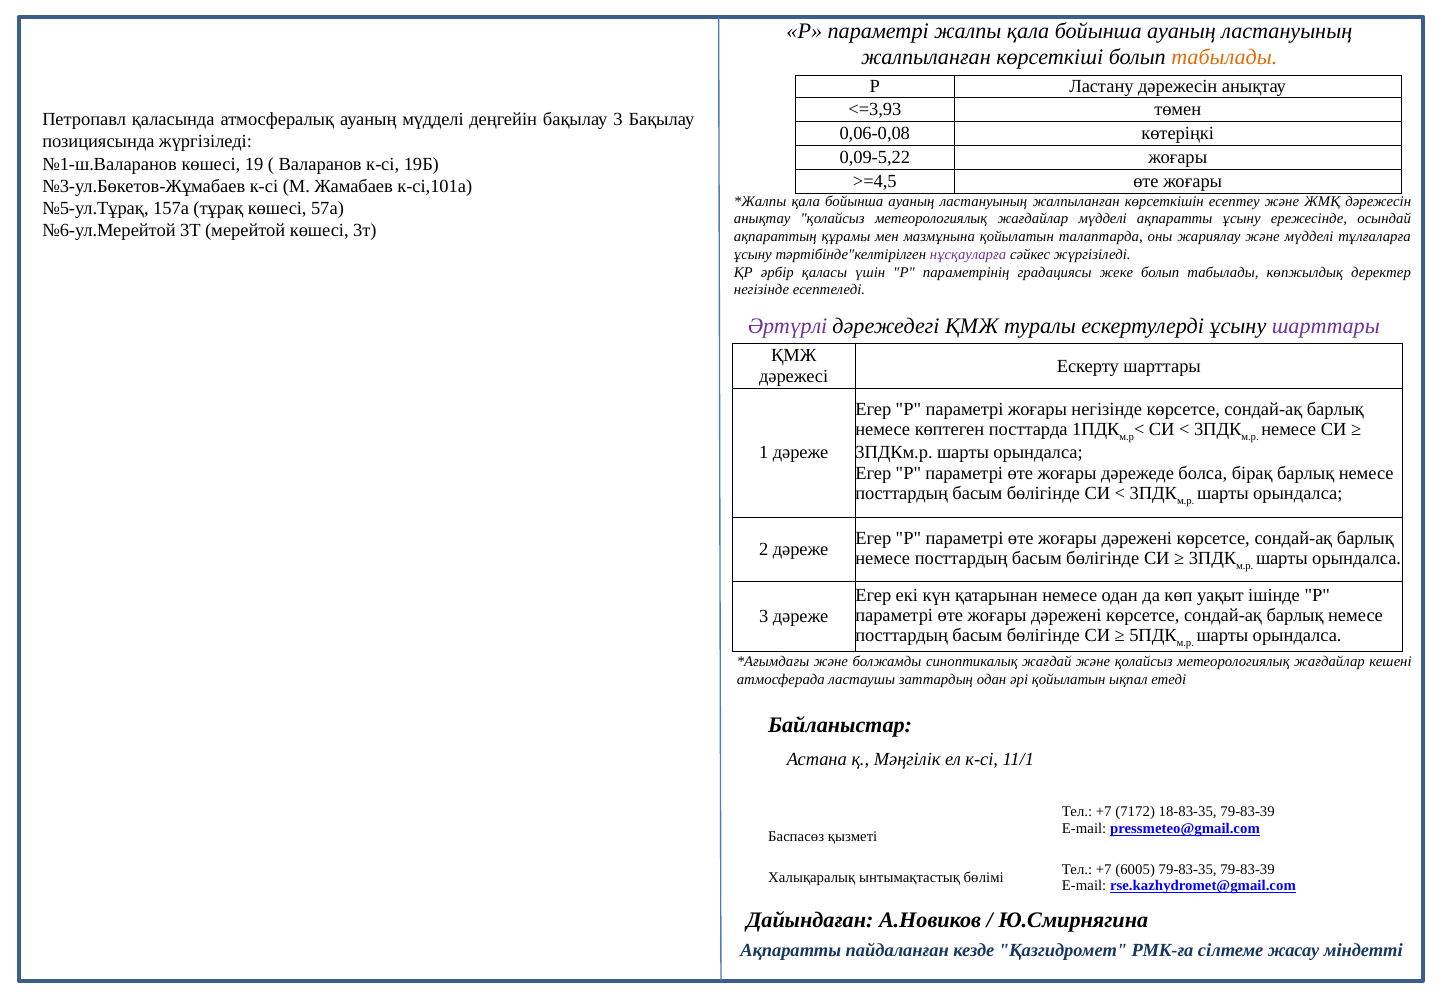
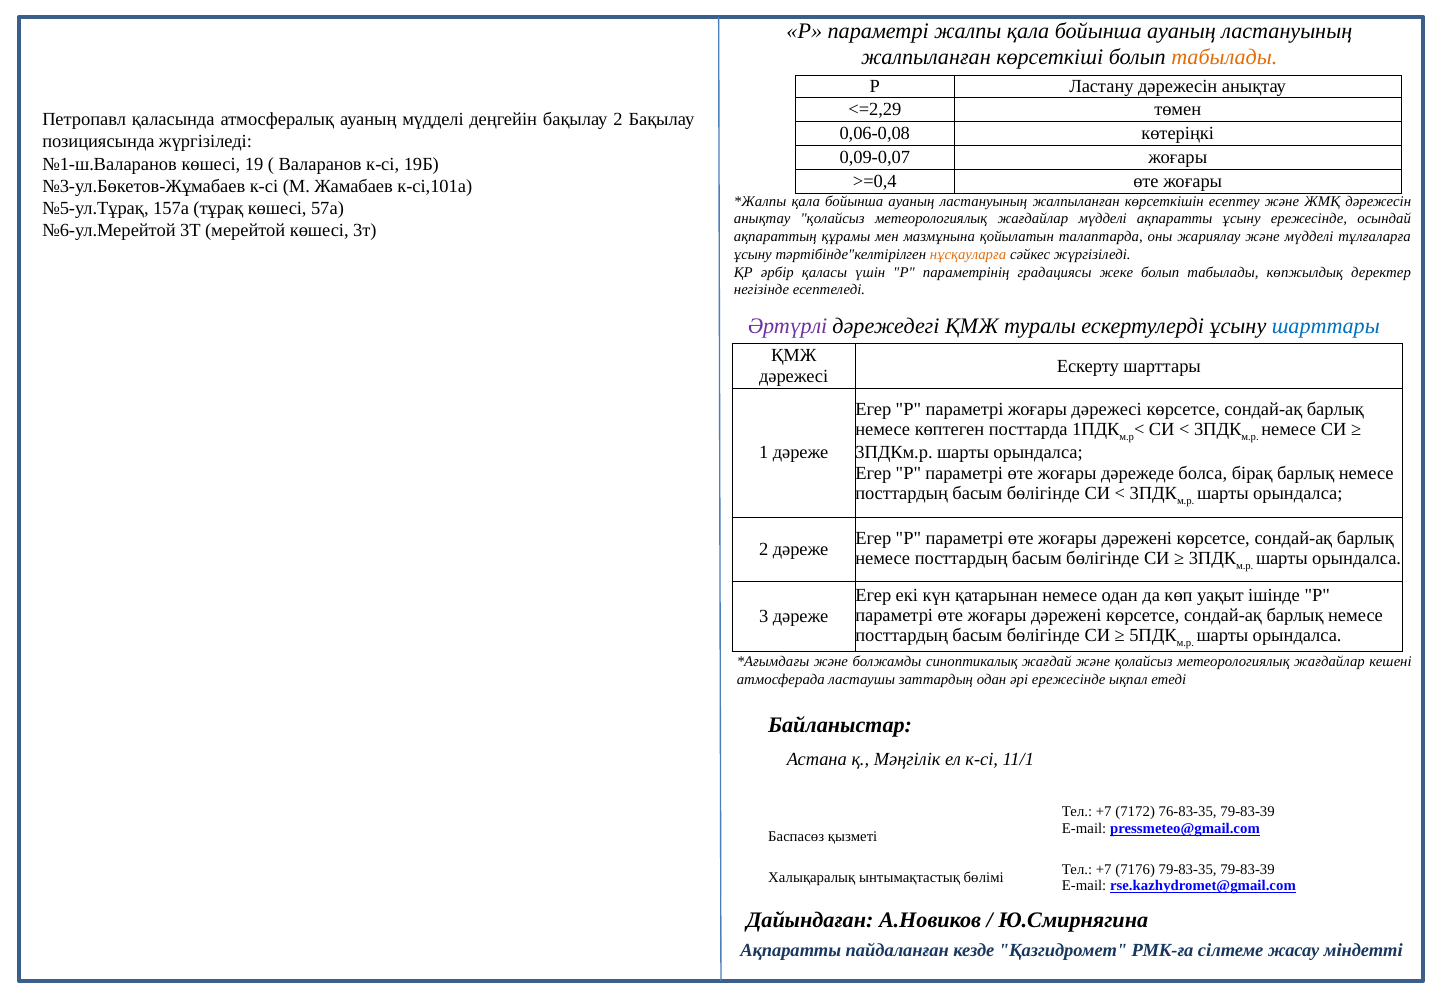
<=3,93: <=3,93 -> <=2,29
бақылау 3: 3 -> 2
0,09-5,22: 0,09-5,22 -> 0,09-0,07
>=4,5: >=4,5 -> >=0,4
нұсқауларға colour: purple -> orange
шарттары at (1326, 326) colour: purple -> blue
жоғары негізінде: негізінде -> дәрежесі
әрі қойылатын: қойылатын -> ережесінде
18-83-35: 18-83-35 -> 76-83-35
6005: 6005 -> 7176
